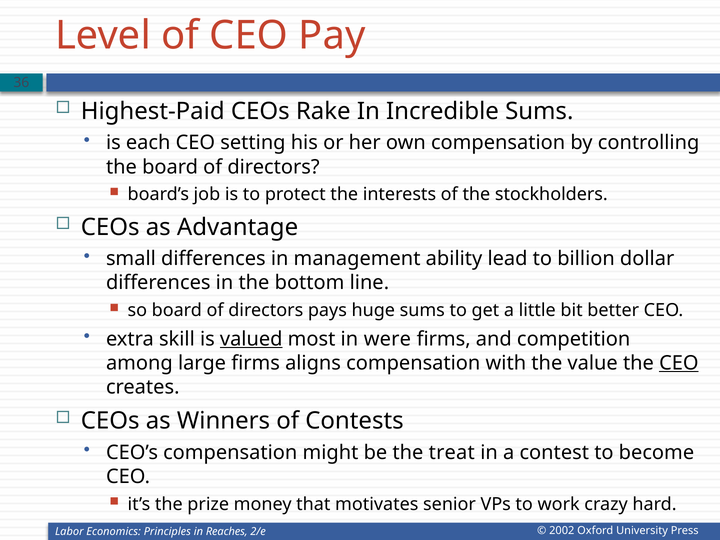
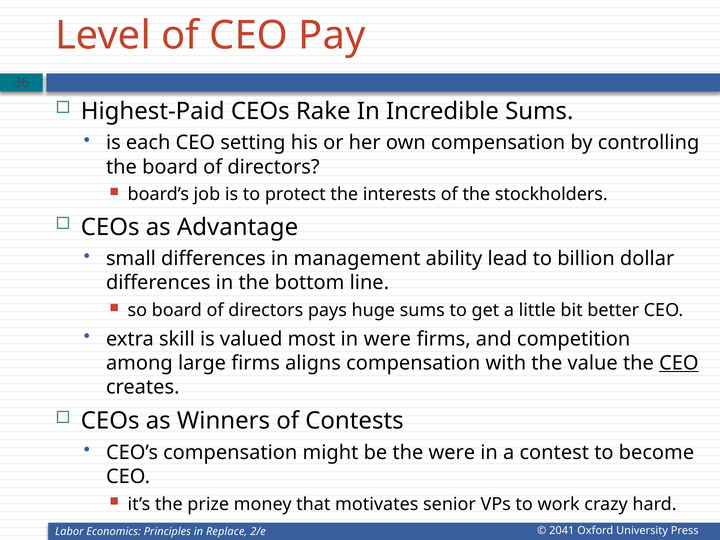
valued underline: present -> none
the treat: treat -> were
2002: 2002 -> 2041
Reaches: Reaches -> Replace
